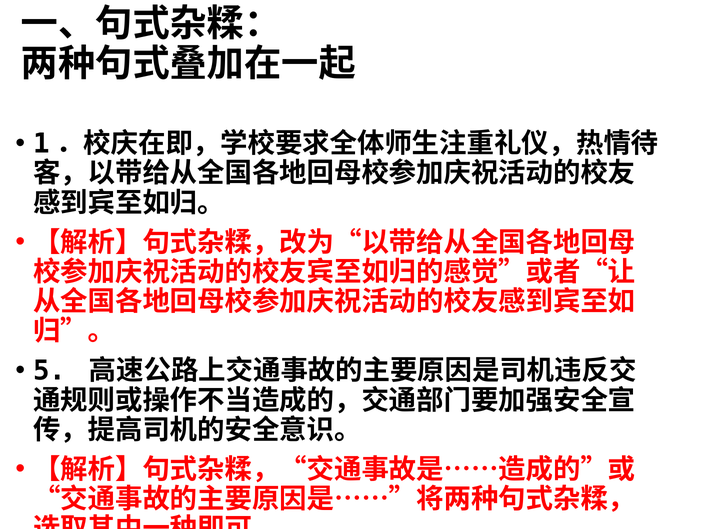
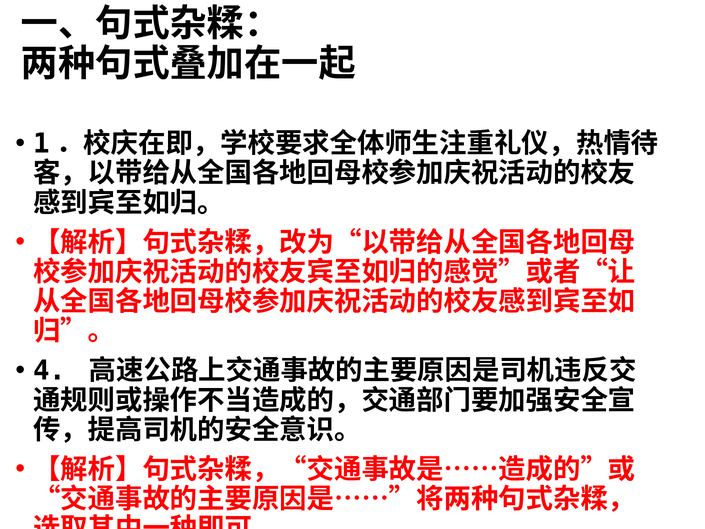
5: 5 -> 4
